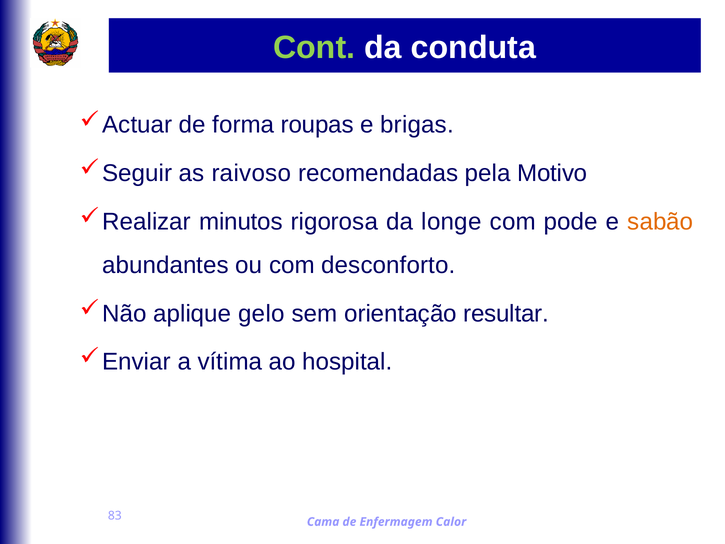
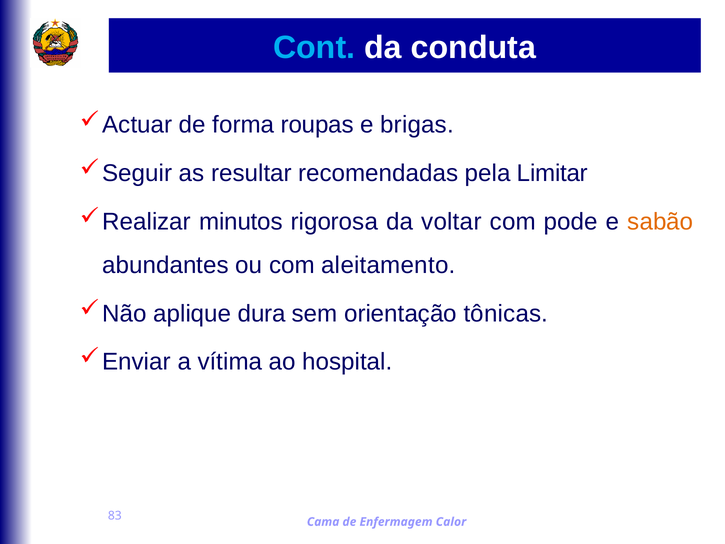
Cont colour: light green -> light blue
raivoso: raivoso -> resultar
Motivo: Motivo -> Limitar
longe: longe -> voltar
desconforto: desconforto -> aleitamento
gelo: gelo -> dura
resultar: resultar -> tônicas
